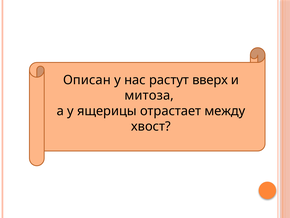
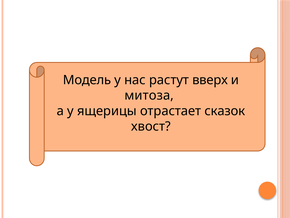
Описан: Описан -> Модель
между: между -> сказок
